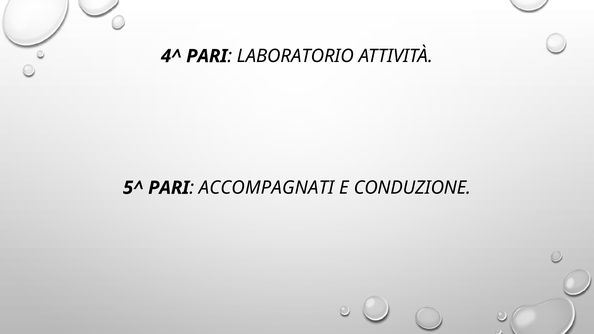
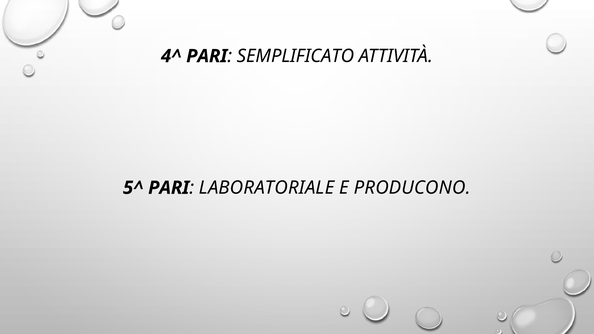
LABORATORIO: LABORATORIO -> SEMPLIFICATO
ACCOMPAGNATI: ACCOMPAGNATI -> LABORATORIALE
CONDUZIONE: CONDUZIONE -> PRODUCONO
